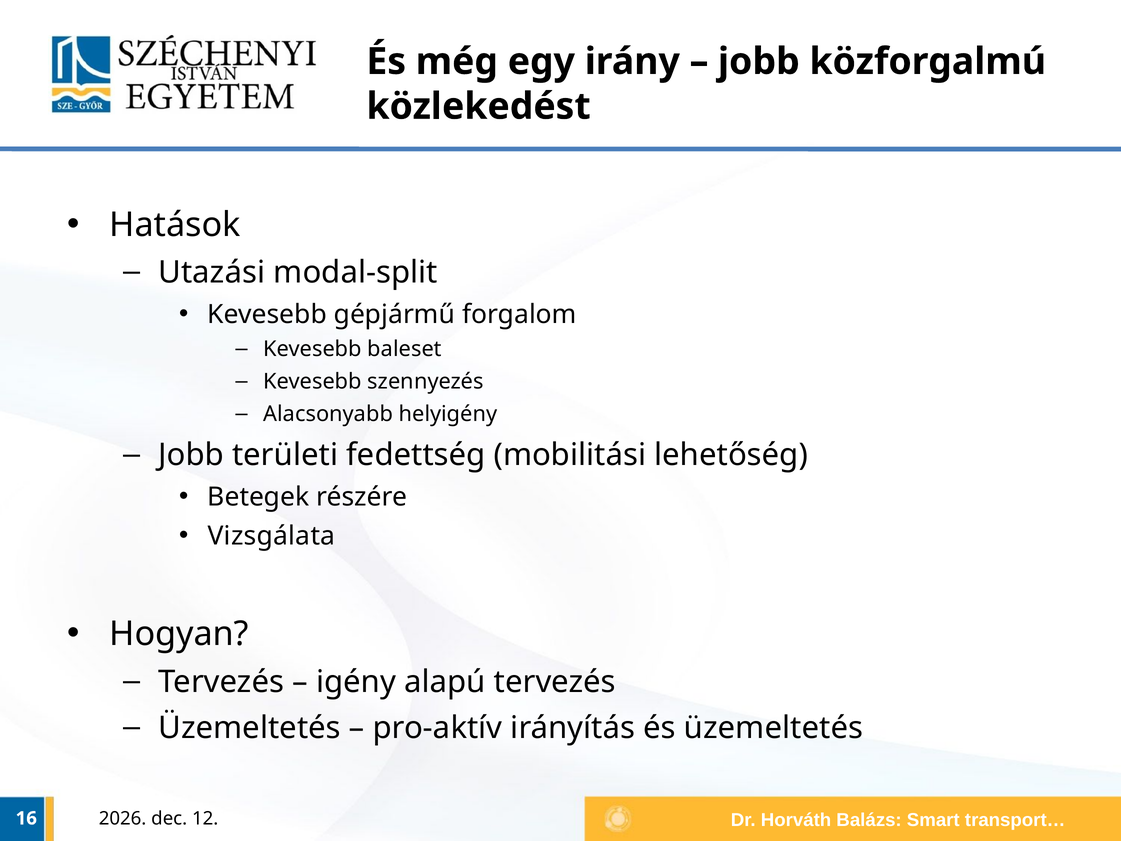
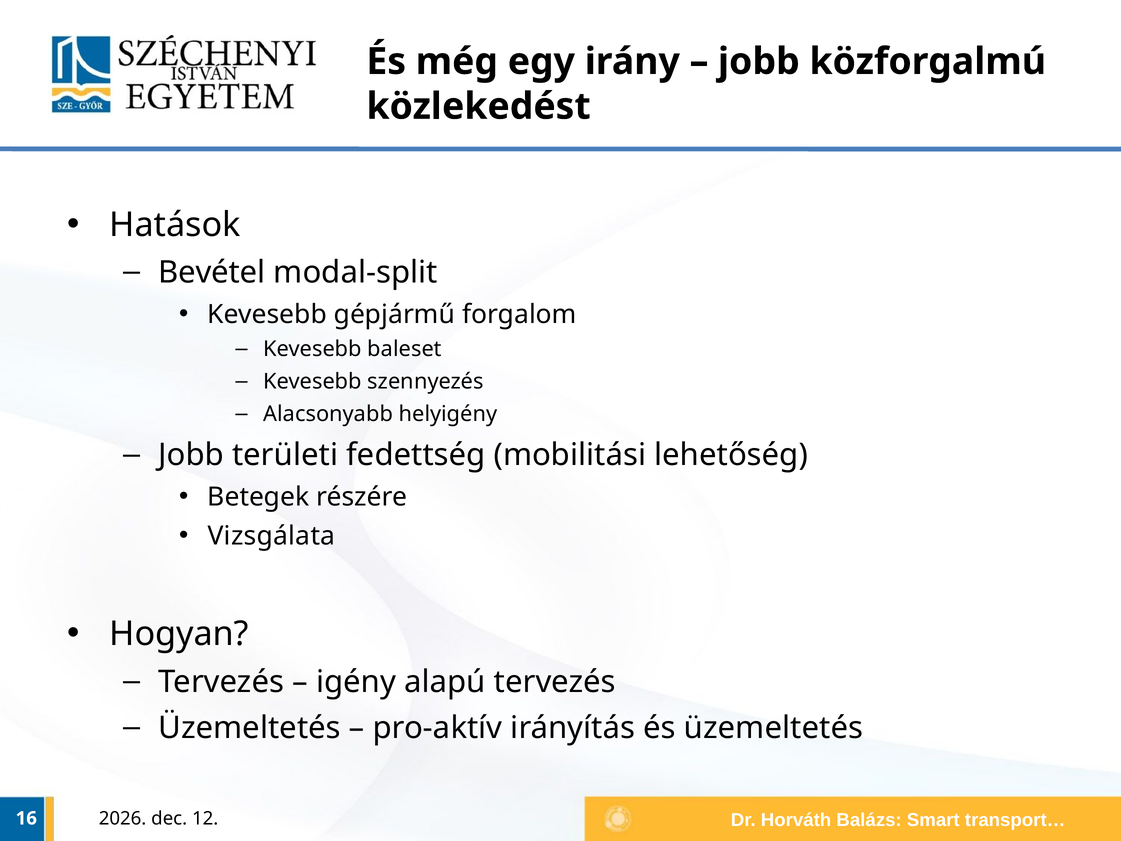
Utazási: Utazási -> Bevétel
